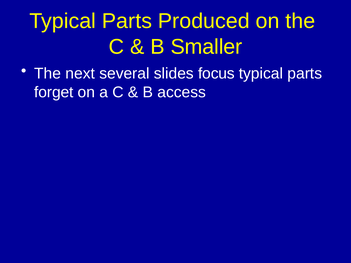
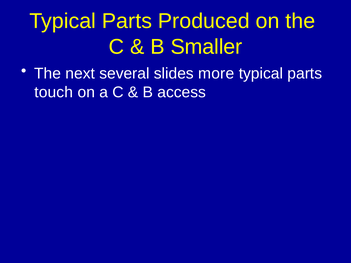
focus: focus -> more
forget: forget -> touch
